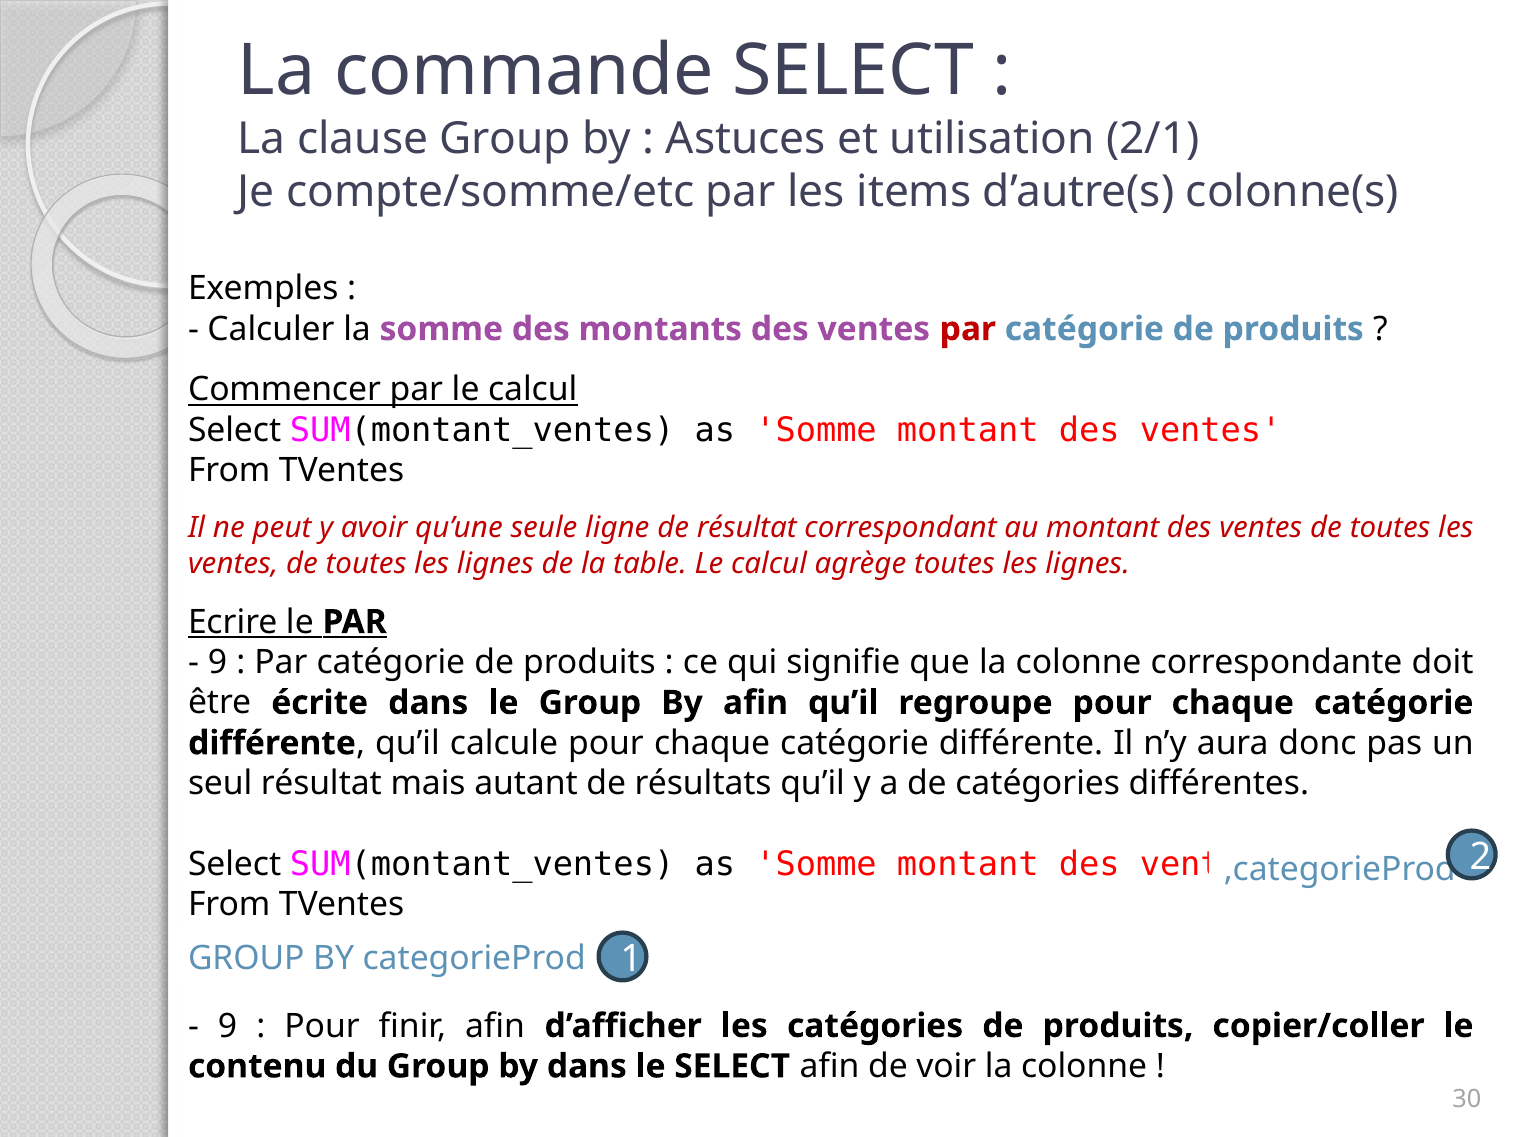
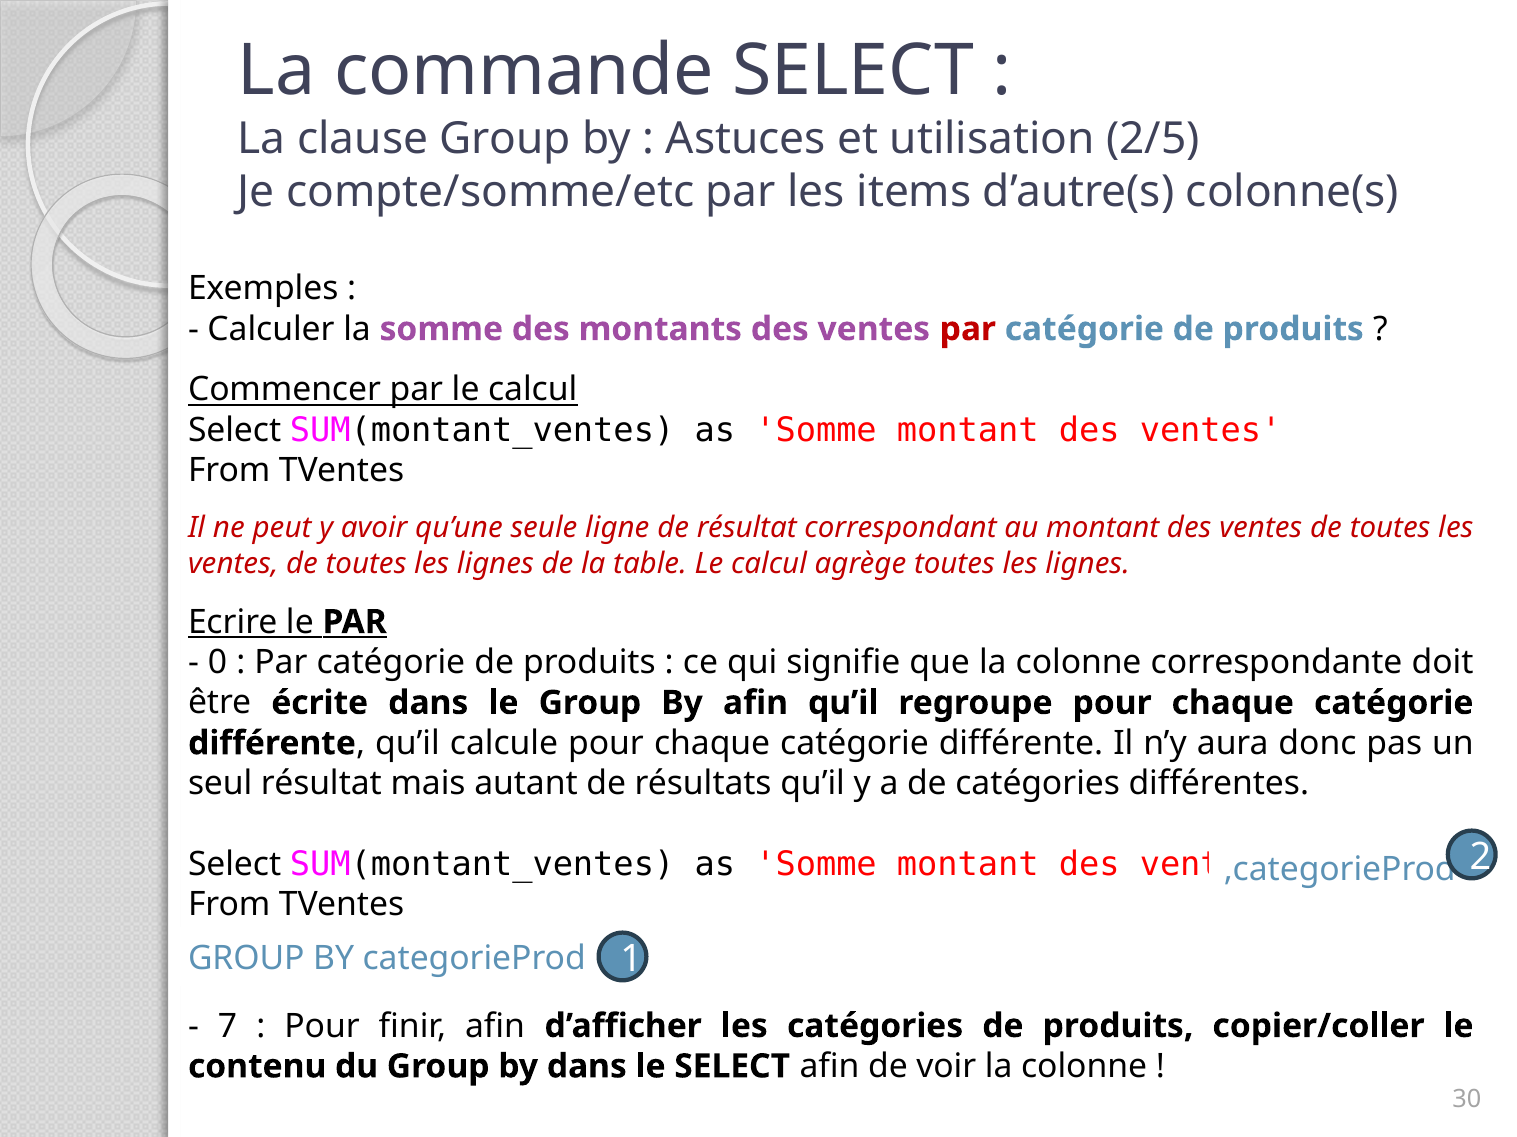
2/1: 2/1 -> 2/5
9 at (218, 663): 9 -> 0
9 at (227, 1027): 9 -> 7
